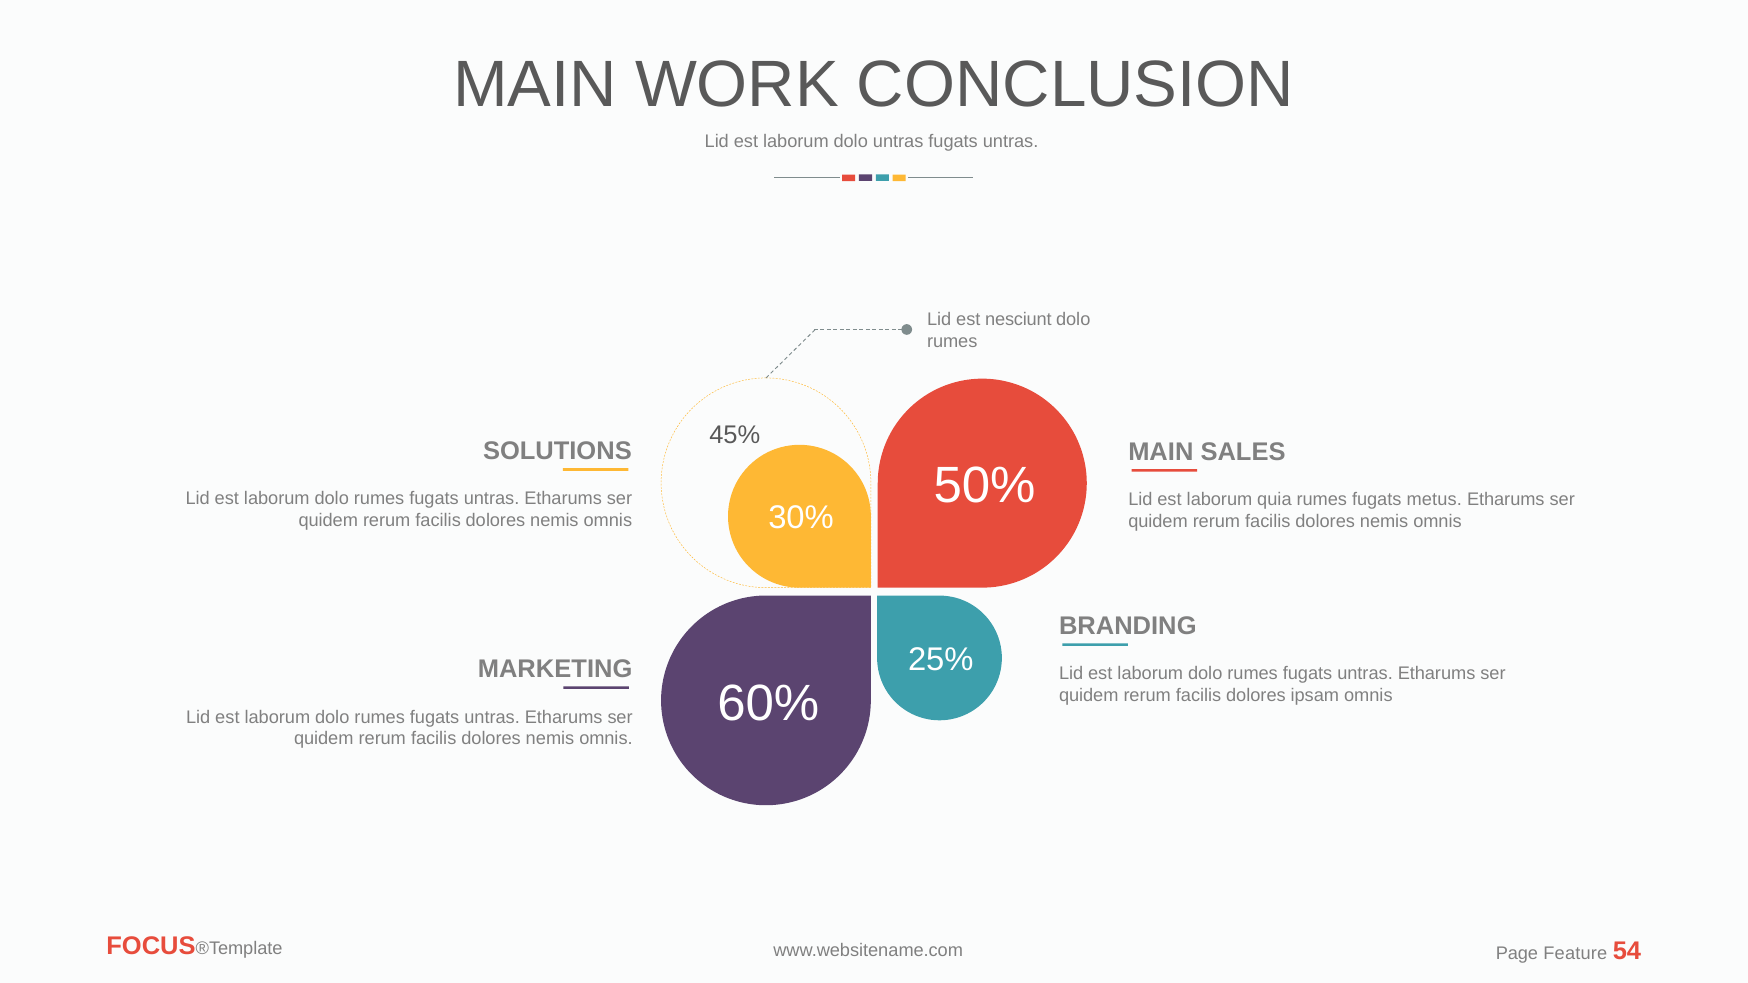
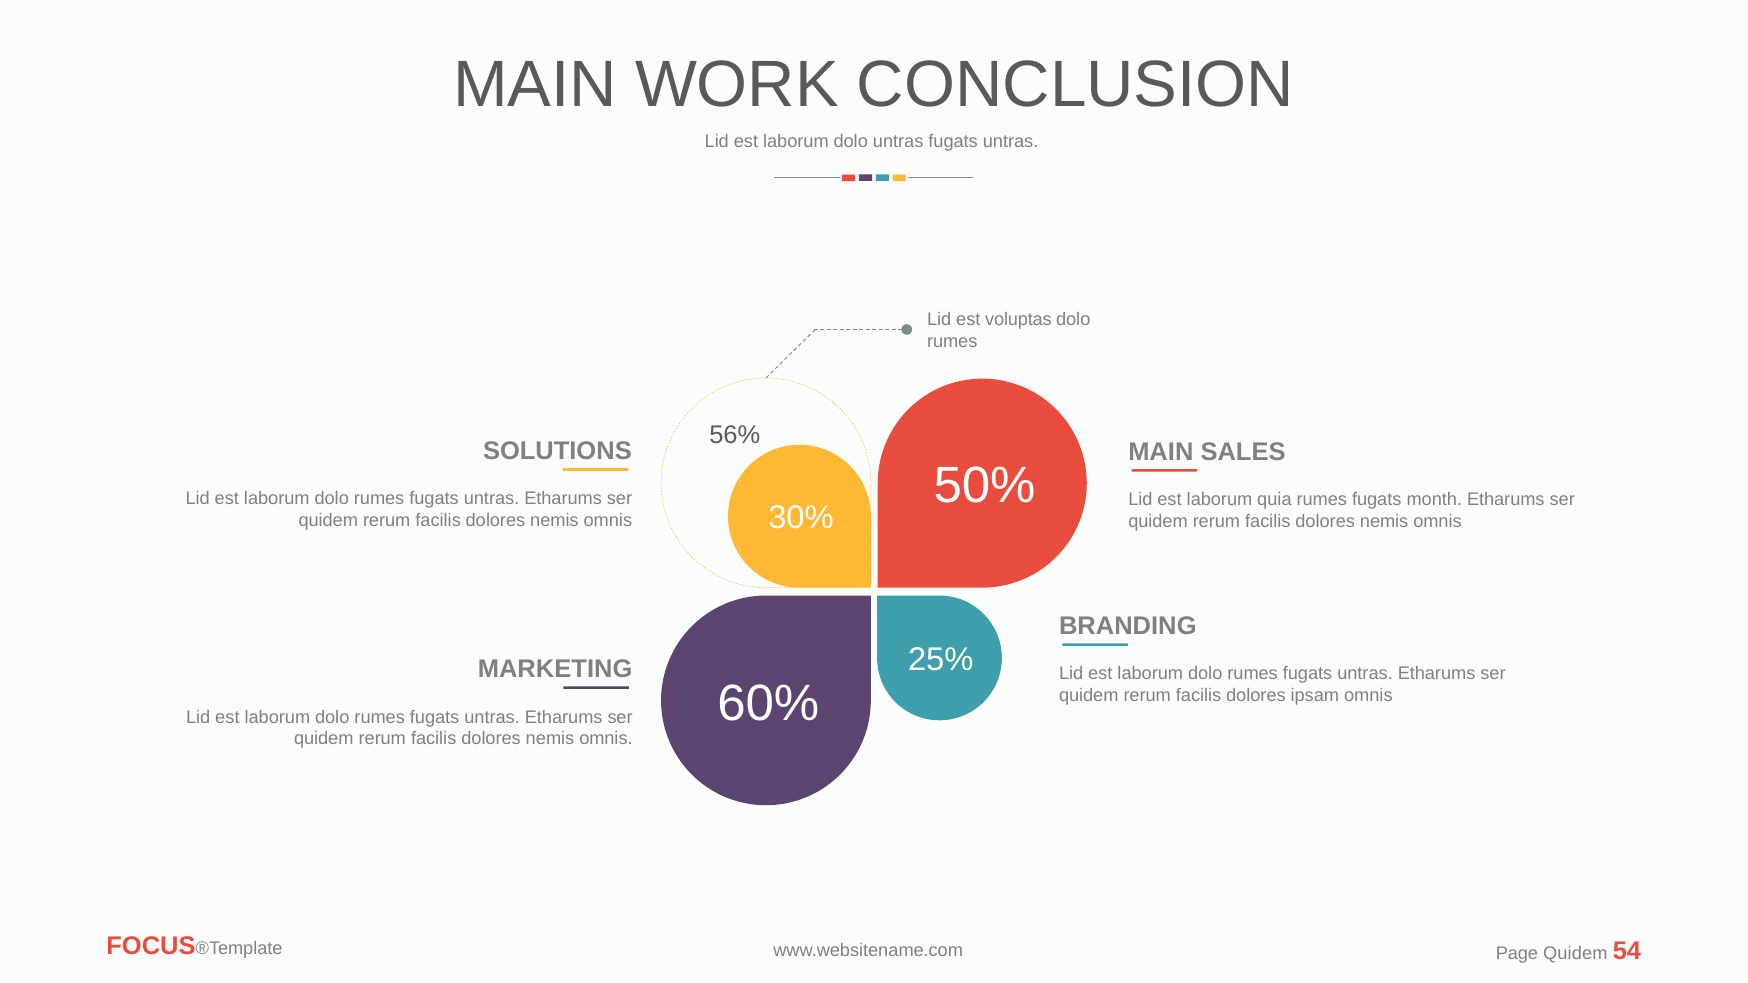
nesciunt: nesciunt -> voluptas
45%: 45% -> 56%
metus: metus -> month
Page Feature: Feature -> Quidem
